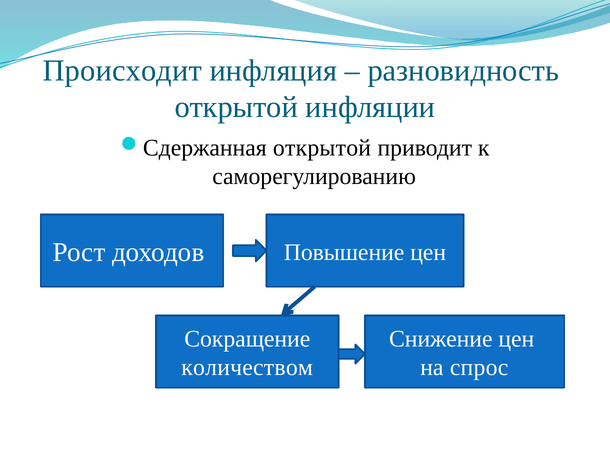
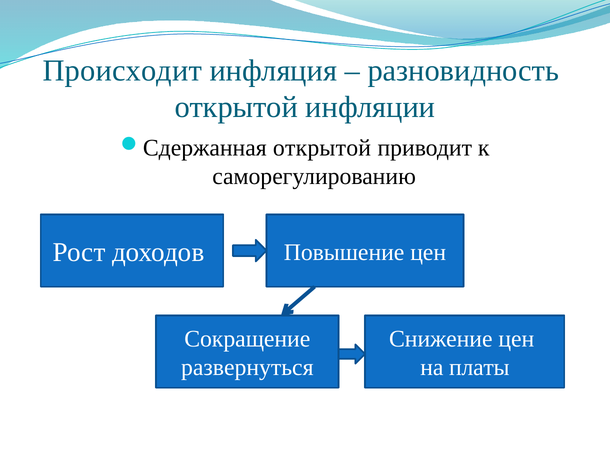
количеством: количеством -> развернуться
спрос: спрос -> платы
